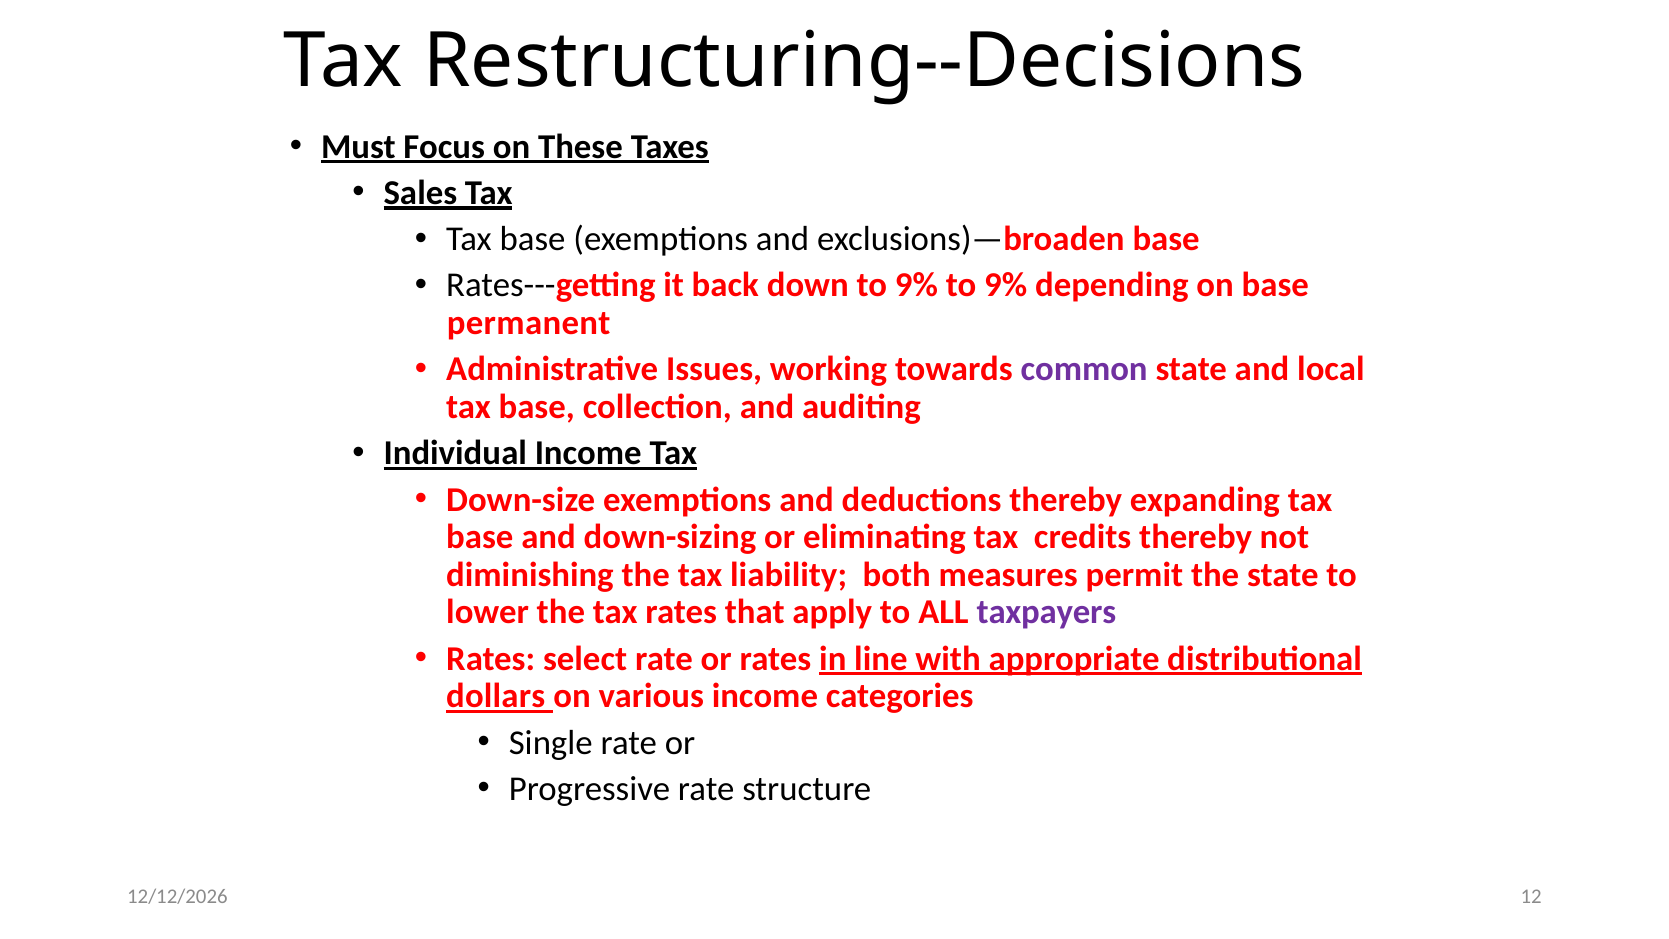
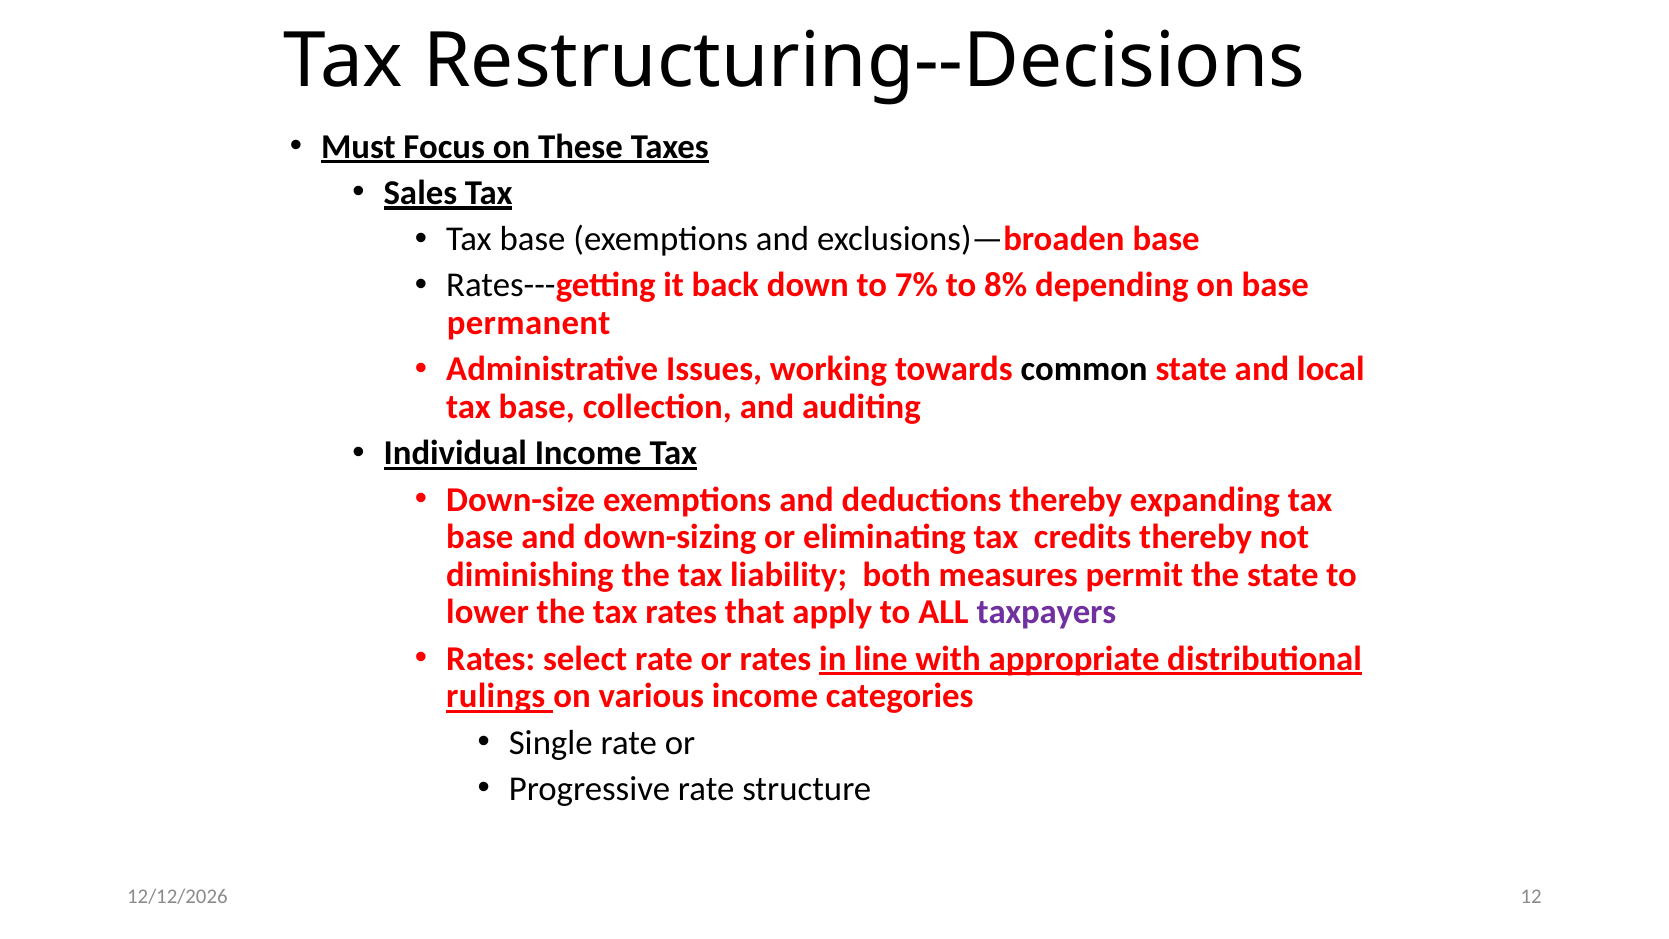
down to 9%: 9% -> 7%
9% at (1006, 285): 9% -> 8%
common colour: purple -> black
dollars: dollars -> rulings
